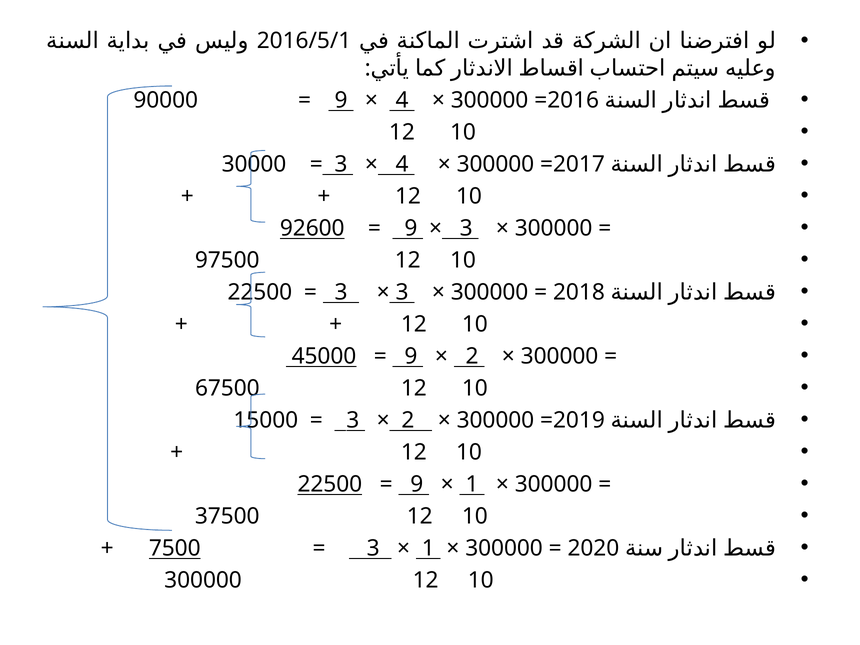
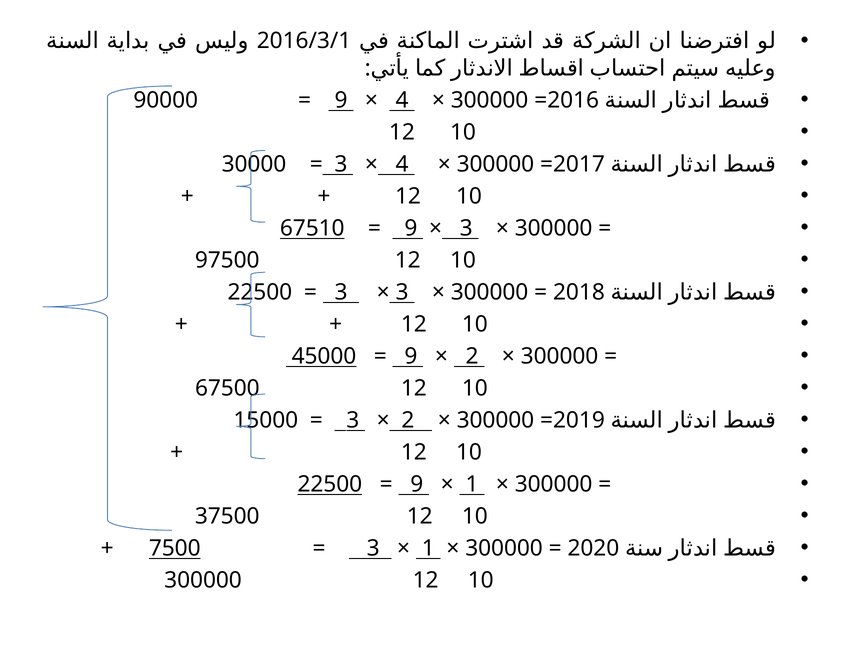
2016/5/1: 2016/5/1 -> 2016/3/1
92600: 92600 -> 67510
